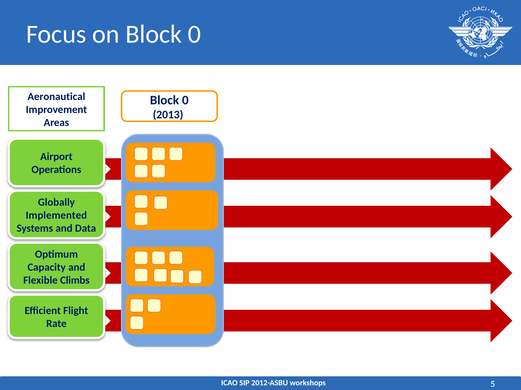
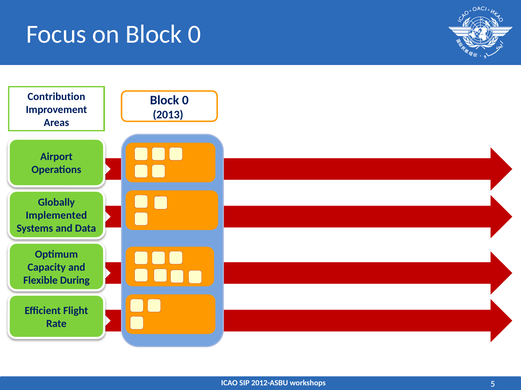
Aeronautical: Aeronautical -> Contribution
Climbs: Climbs -> During
